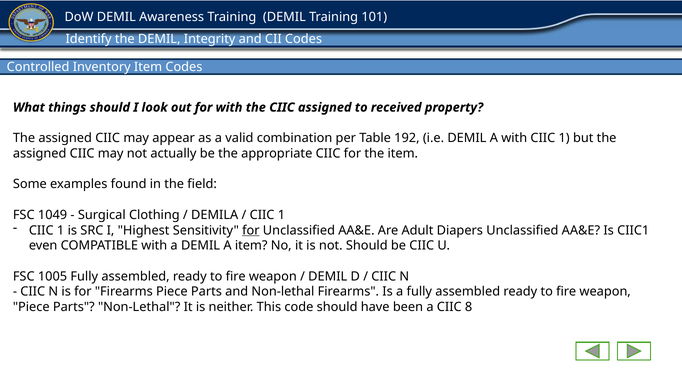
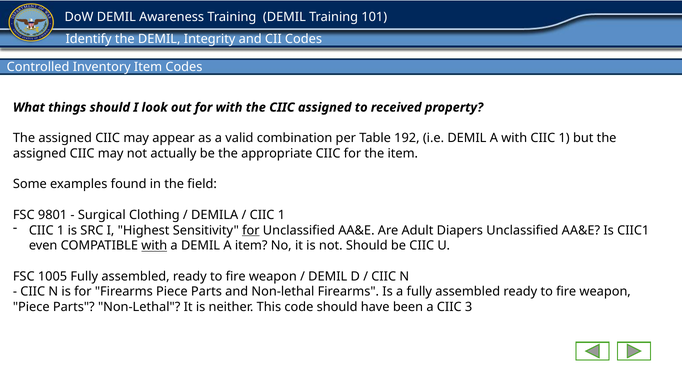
1049: 1049 -> 9801
with at (154, 245) underline: none -> present
8: 8 -> 3
